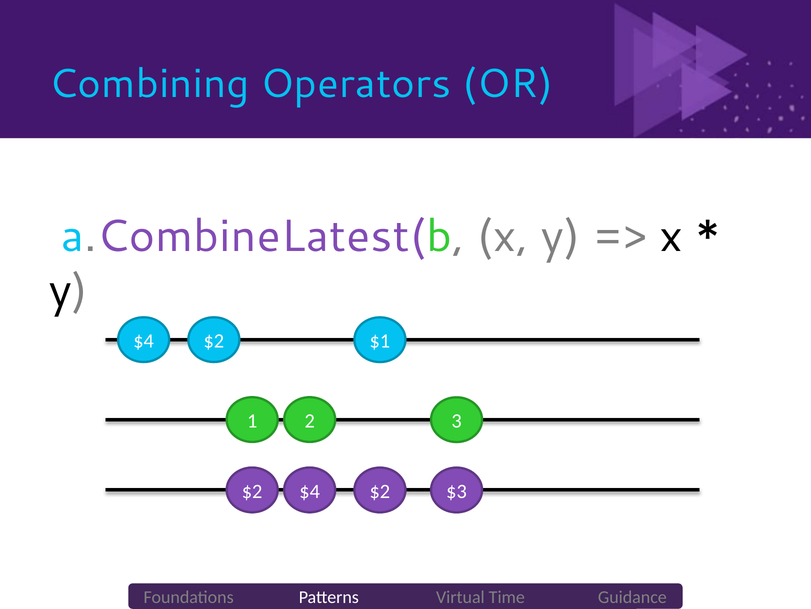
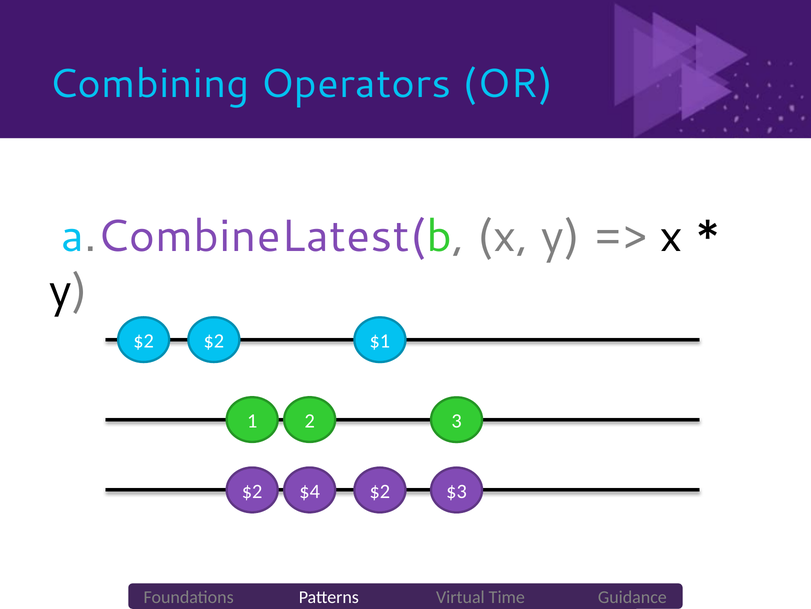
$4 at (144, 341): $4 -> $2
